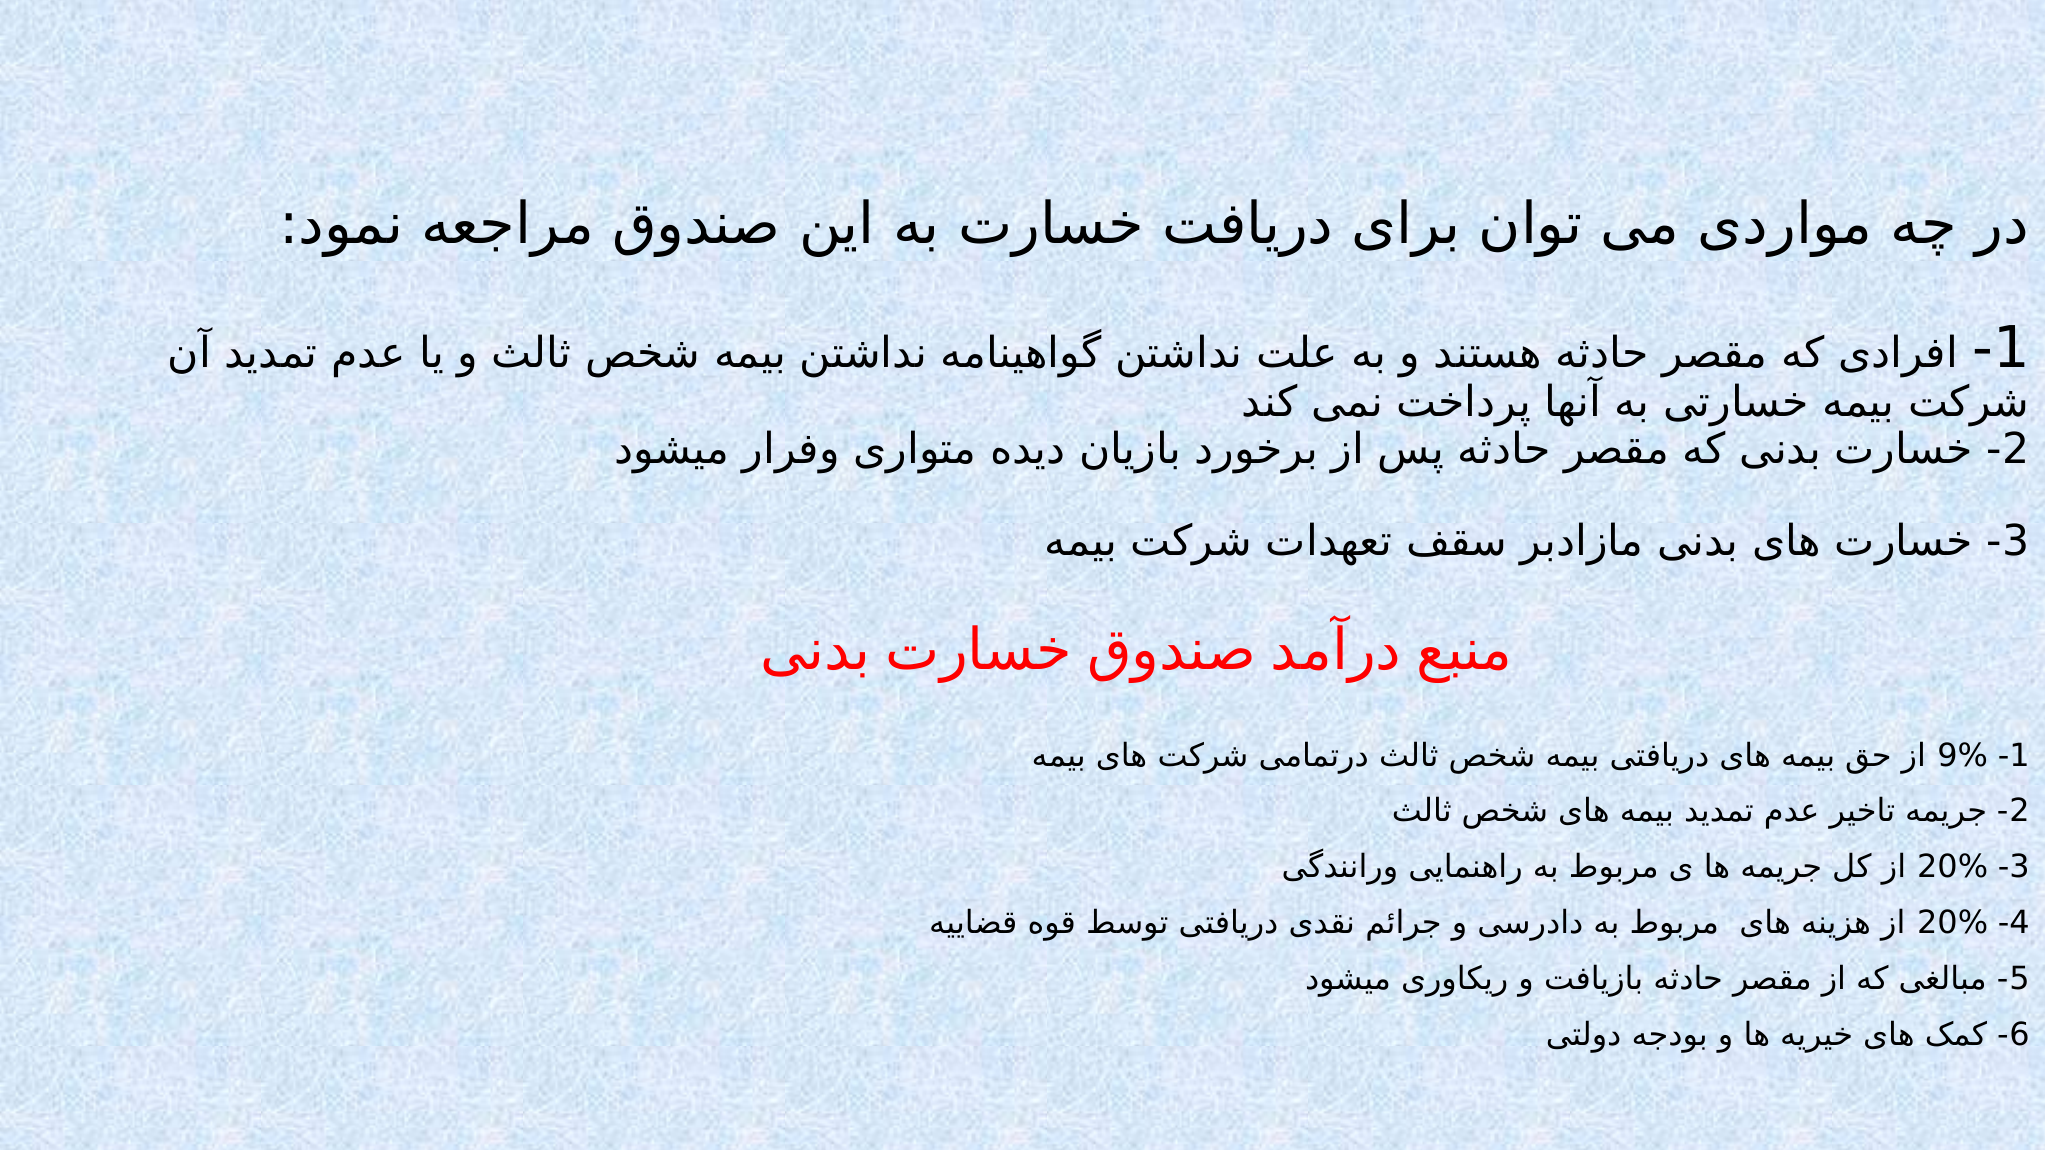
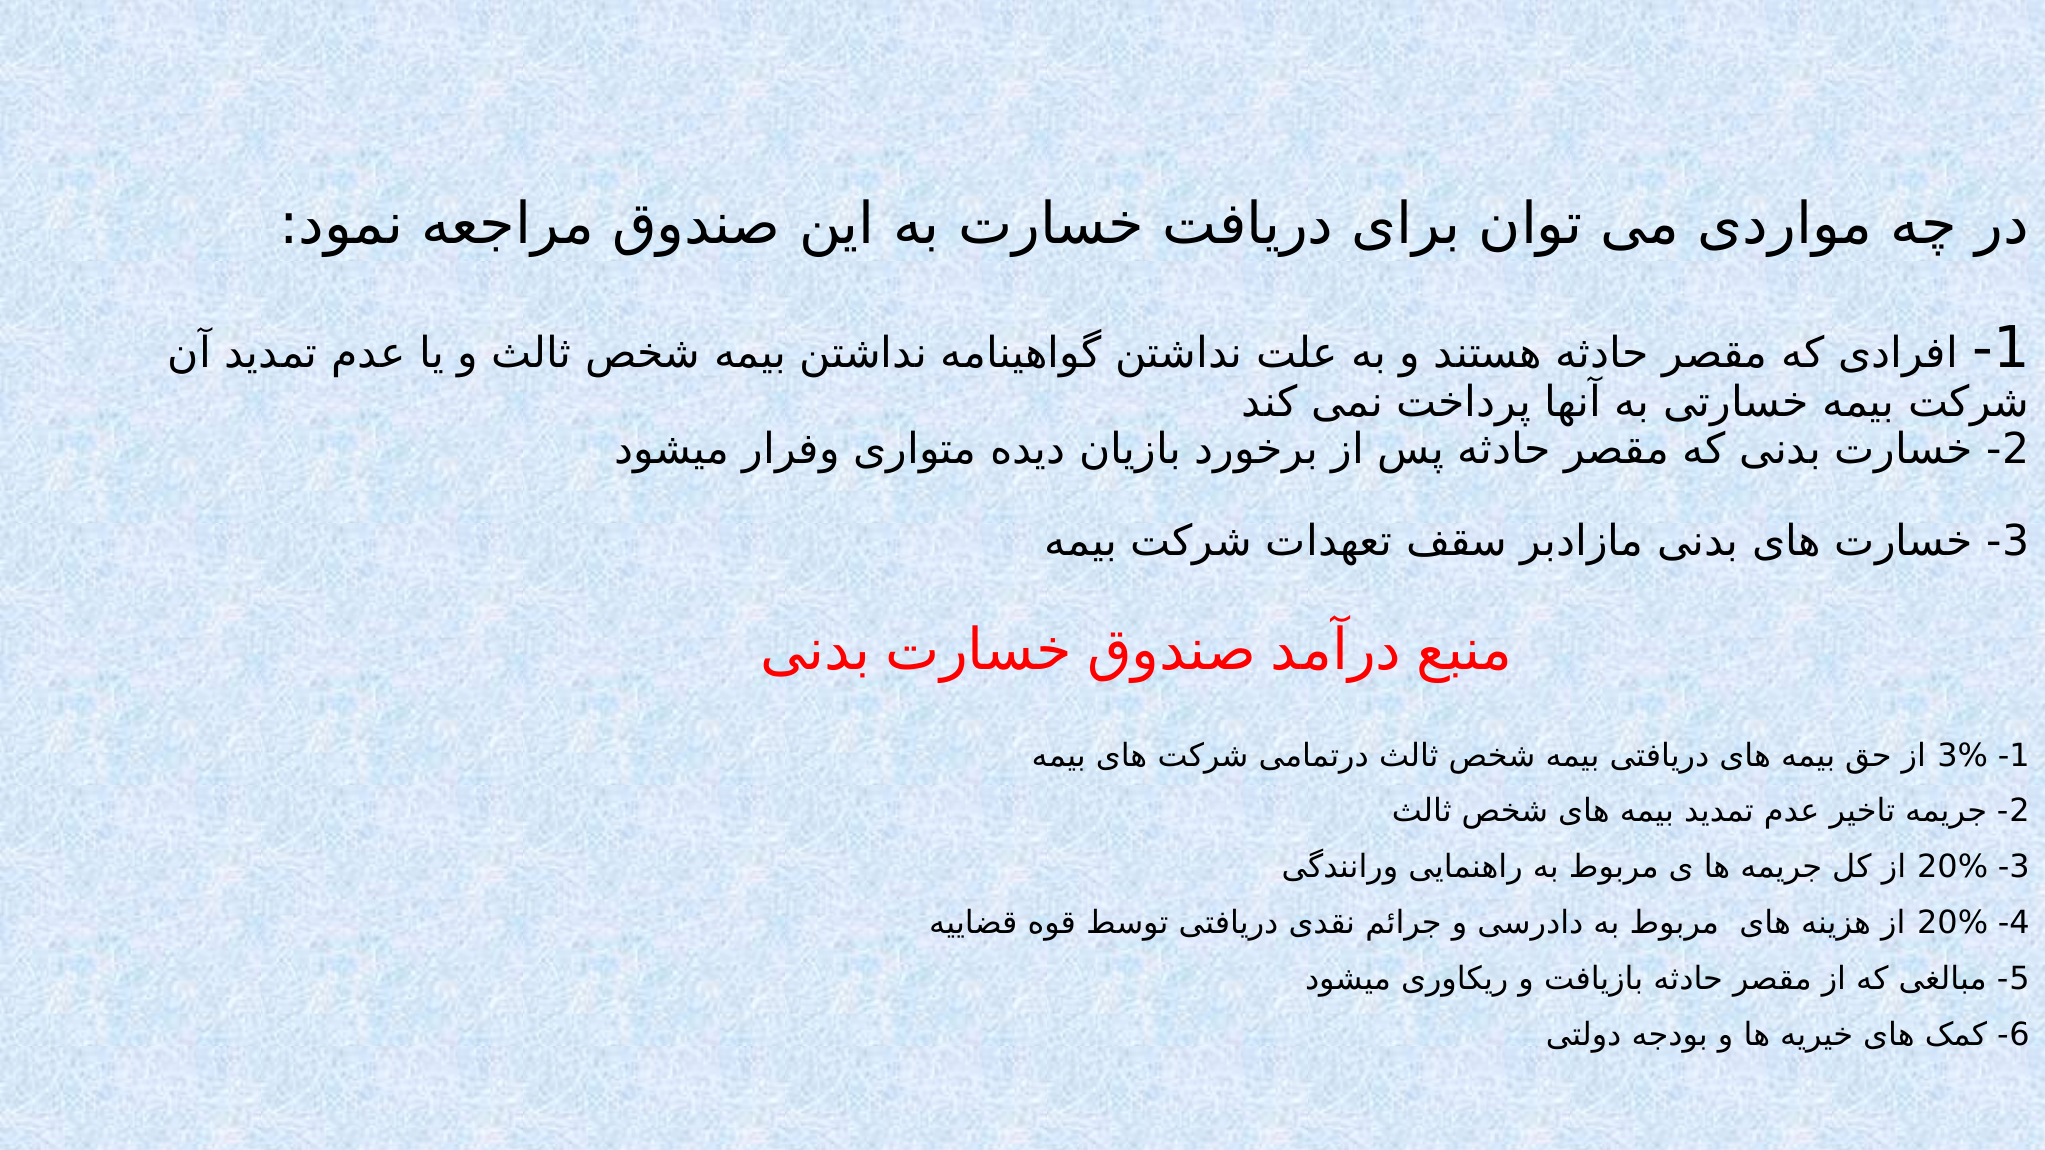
9%: 9% -> 3%
